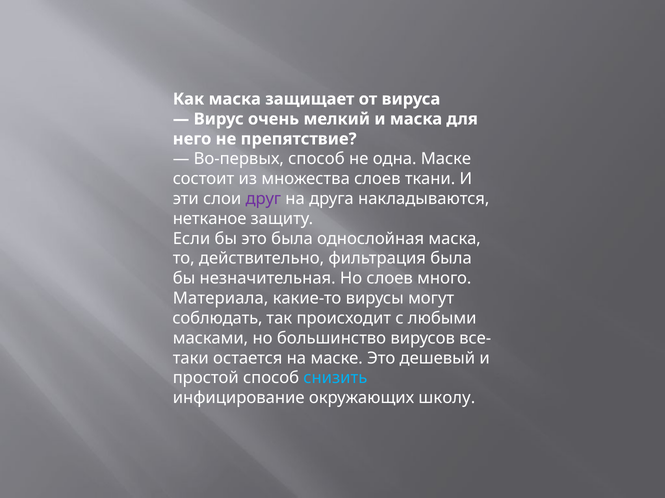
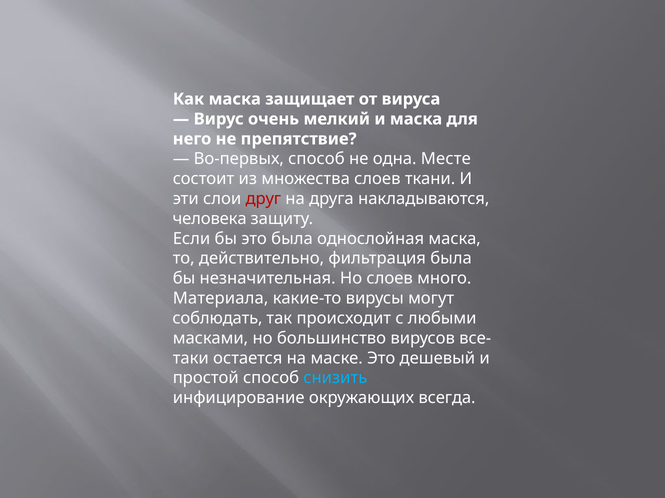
одна Маске: Маске -> Месте
друг colour: purple -> red
нетканое: нетканое -> человека
школу: школу -> всегда
